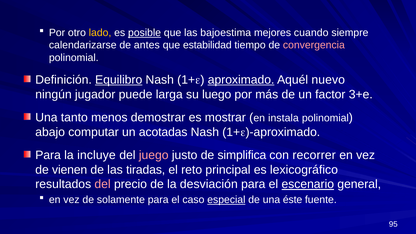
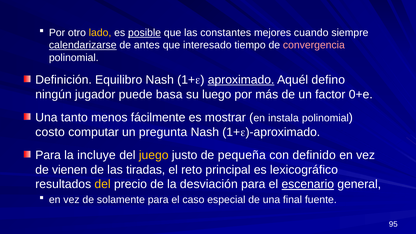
bajoestima: bajoestima -> constantes
calendarizarse underline: none -> present
estabilidad: estabilidad -> interesado
Equilibro underline: present -> none
nuevo: nuevo -> defino
larga: larga -> basa
3+e: 3+e -> 0+e
demostrar: demostrar -> fácilmente
abajo: abajo -> costo
acotadas: acotadas -> pregunta
juego colour: pink -> yellow
simplifica: simplifica -> pequeña
recorrer: recorrer -> definido
del at (103, 184) colour: pink -> yellow
especial underline: present -> none
éste: éste -> final
